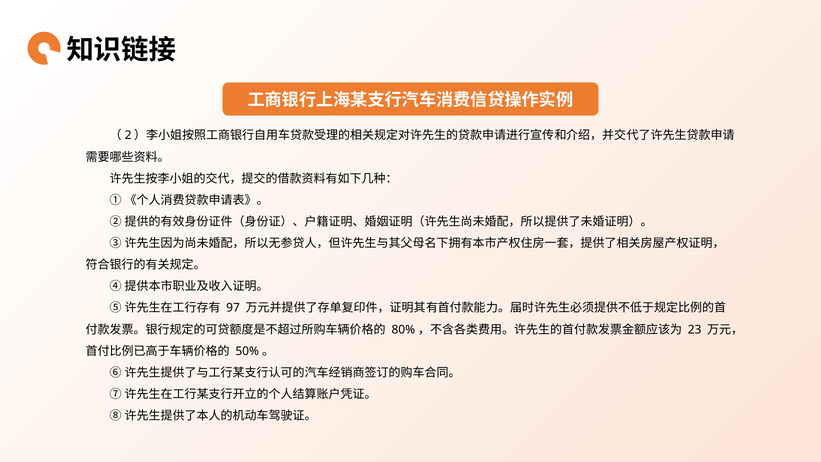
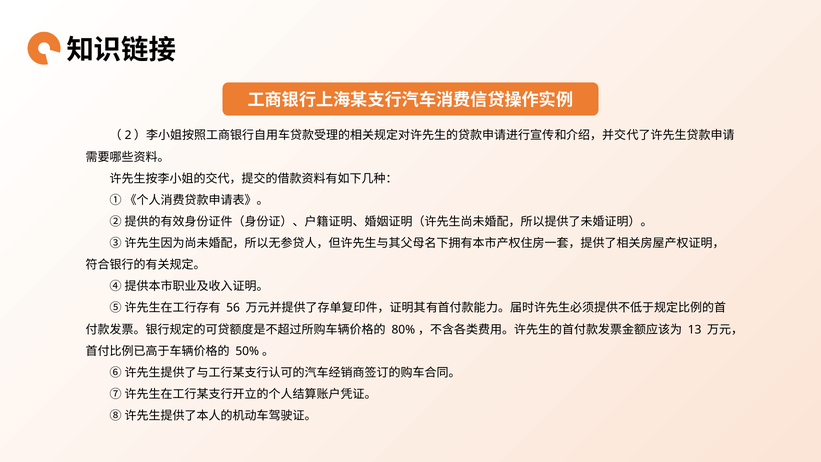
97: 97 -> 56
23: 23 -> 13
